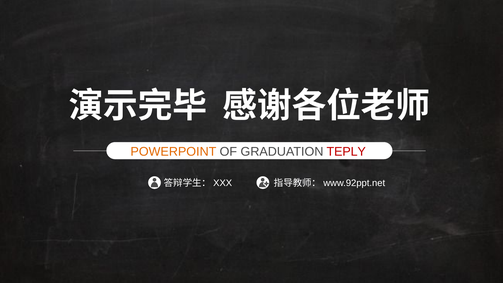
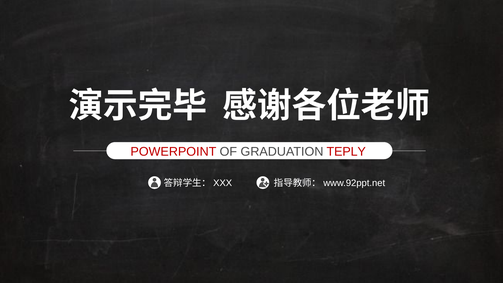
POWERPOINT colour: orange -> red
